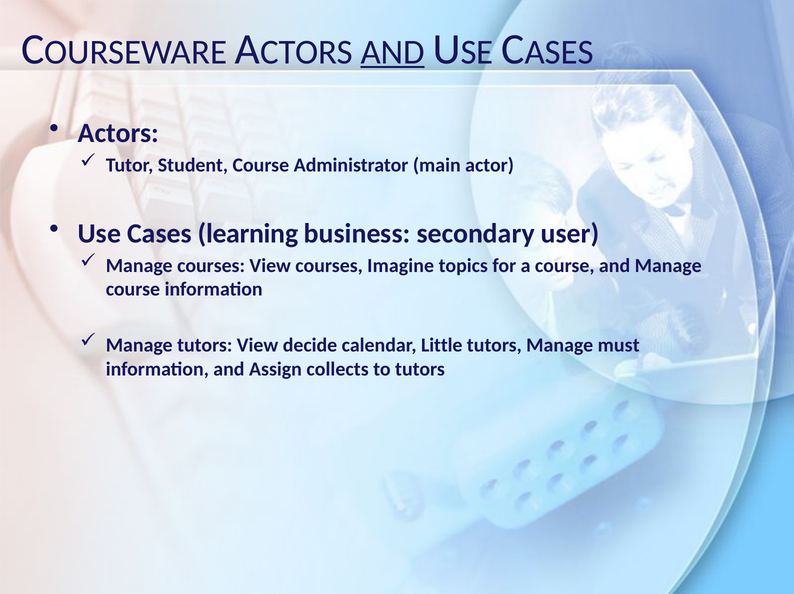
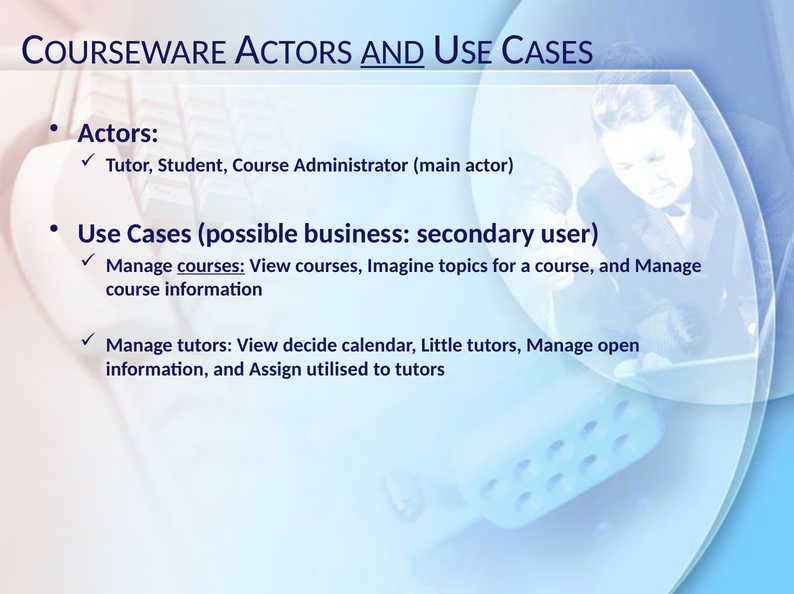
learning: learning -> possible
courses at (211, 265) underline: none -> present
must: must -> open
collects: collects -> utilised
